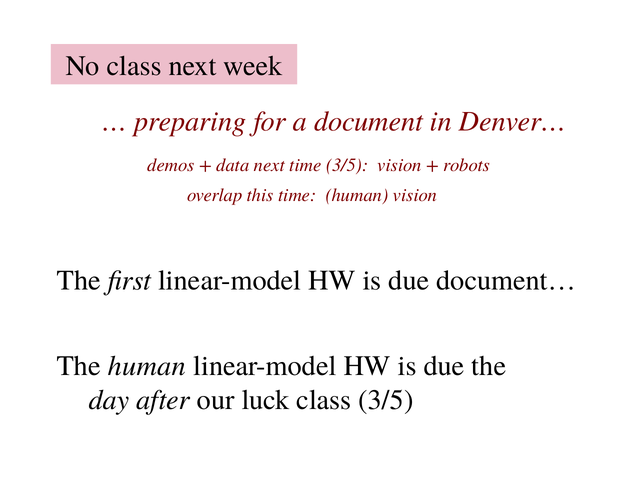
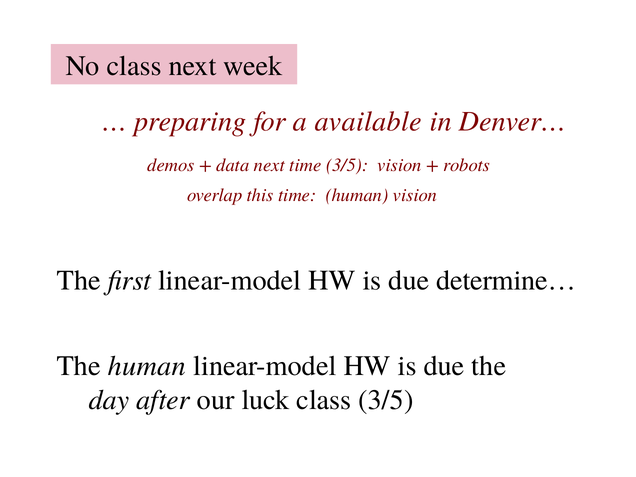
document: document -> available
document…: document… -> determine…
